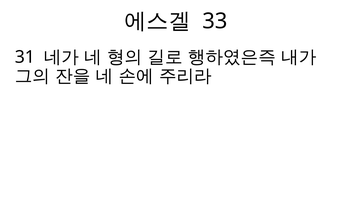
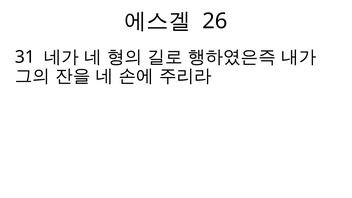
33: 33 -> 26
